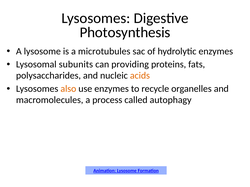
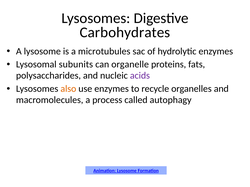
Photosynthesis: Photosynthesis -> Carbohydrates
providing: providing -> organelle
acids colour: orange -> purple
